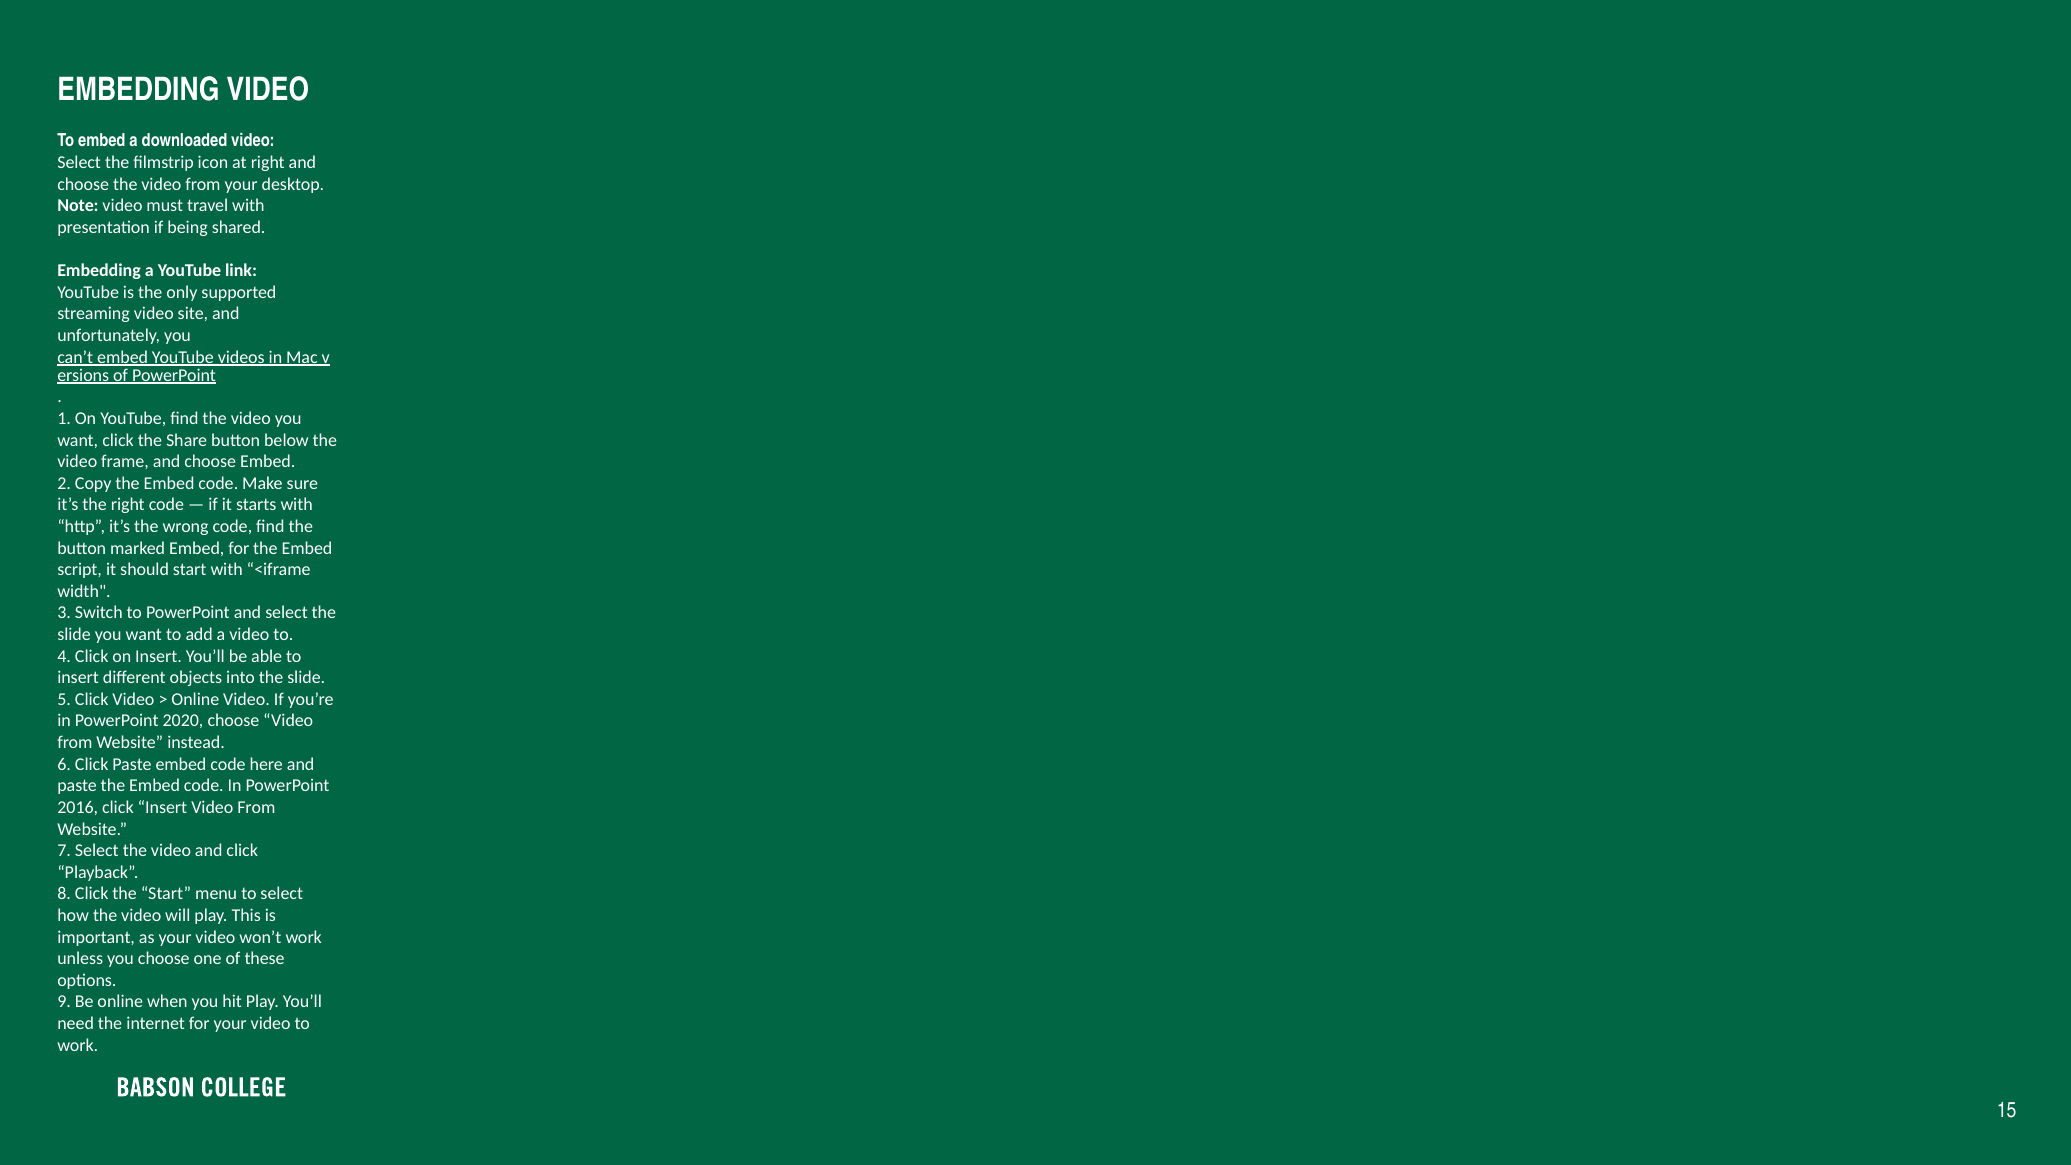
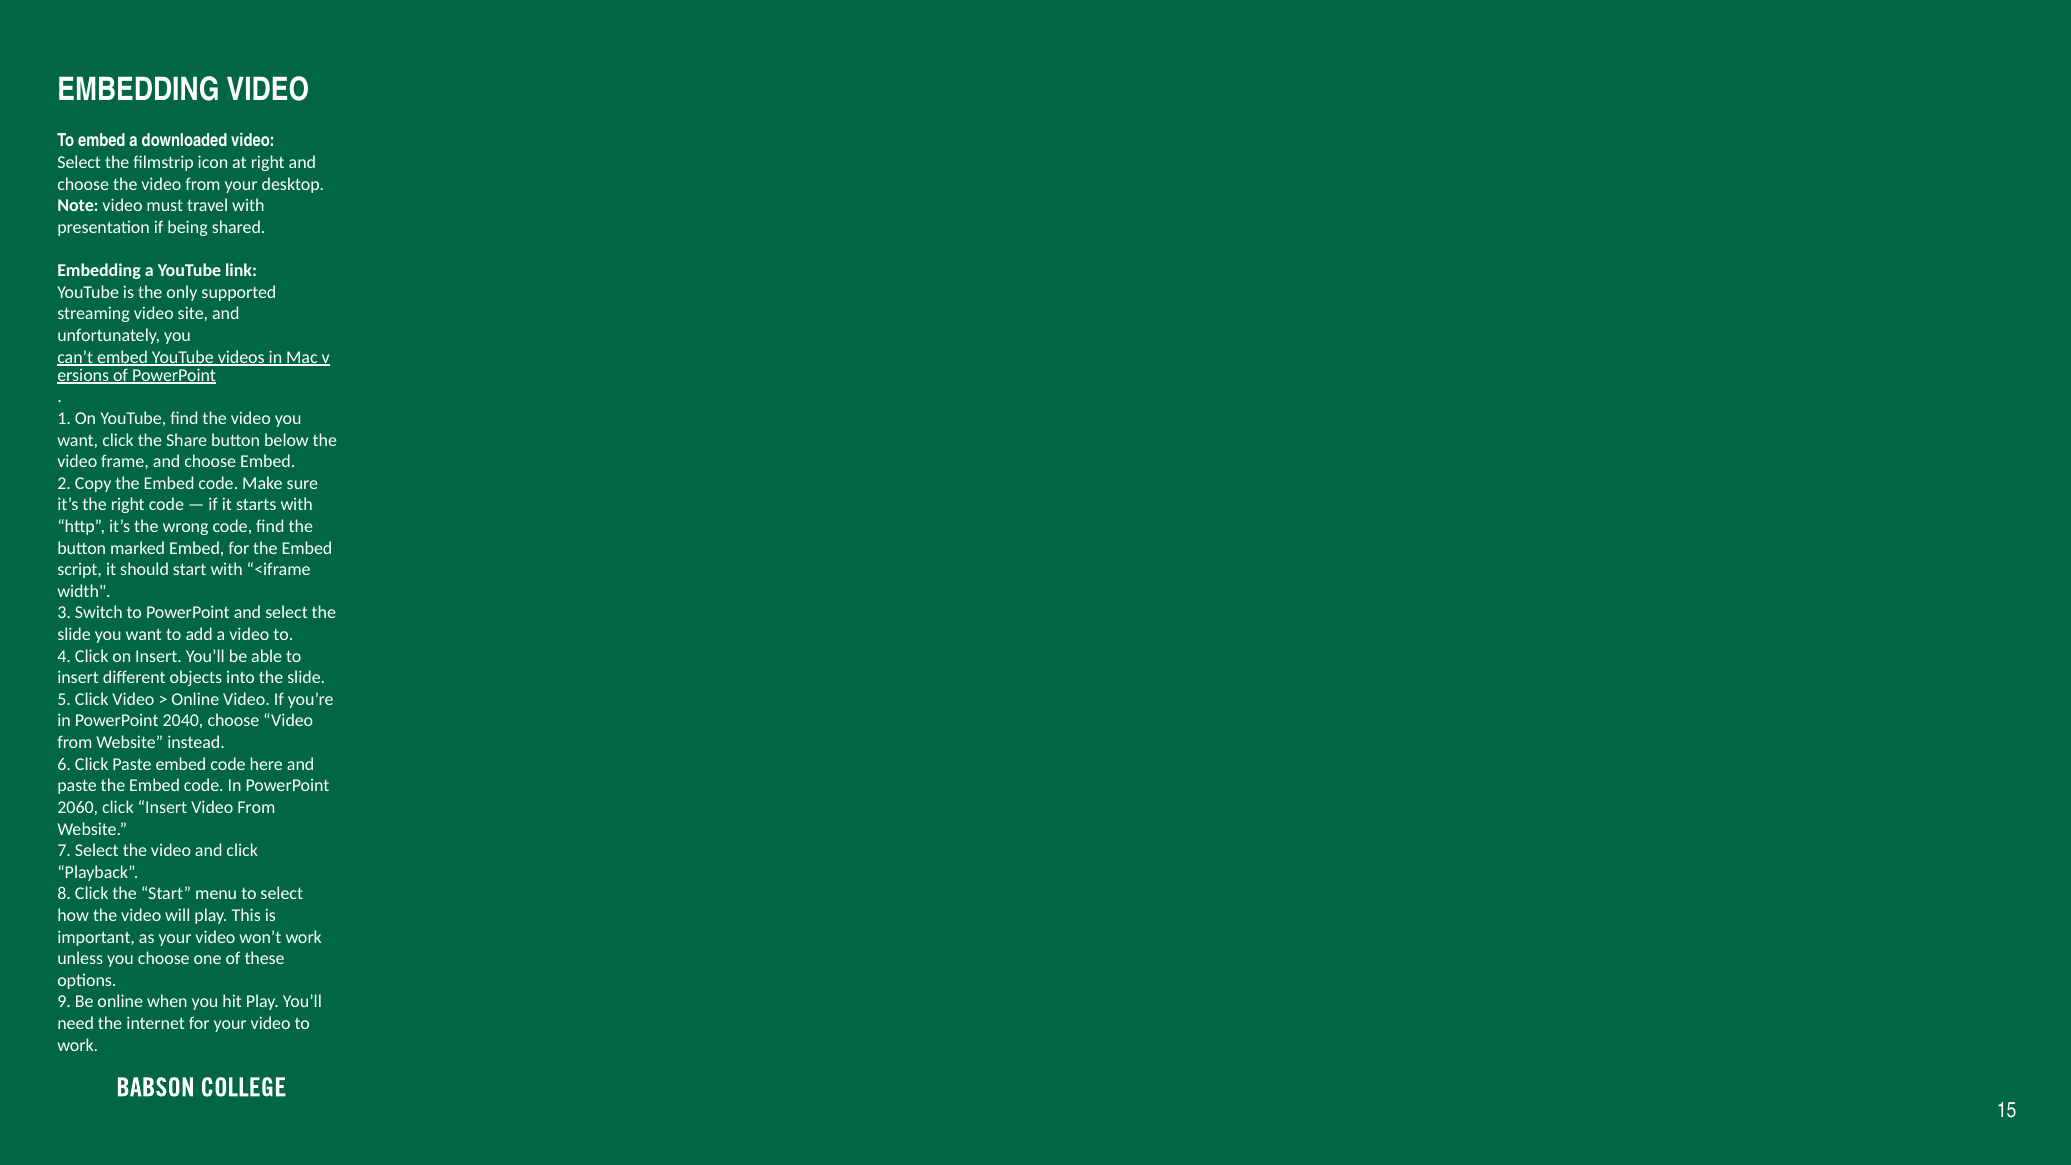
2020: 2020 -> 2040
2016: 2016 -> 2060
